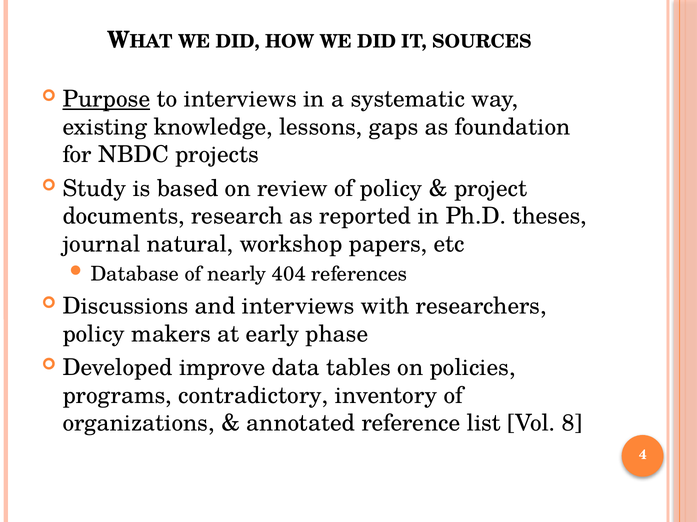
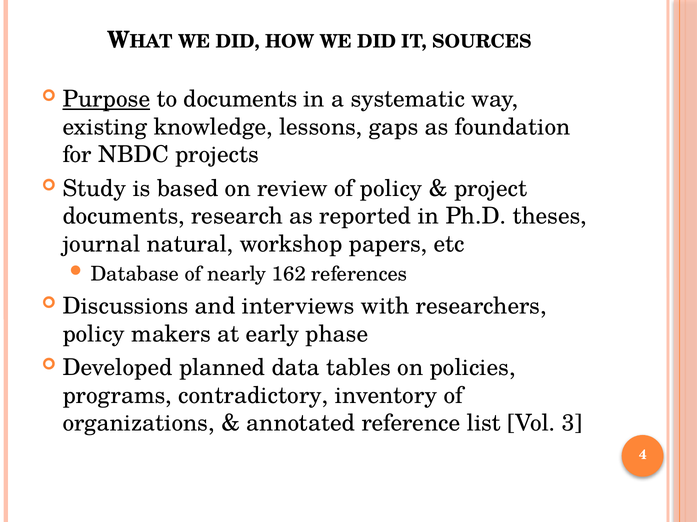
to interviews: interviews -> documents
404: 404 -> 162
improve: improve -> planned
8: 8 -> 3
